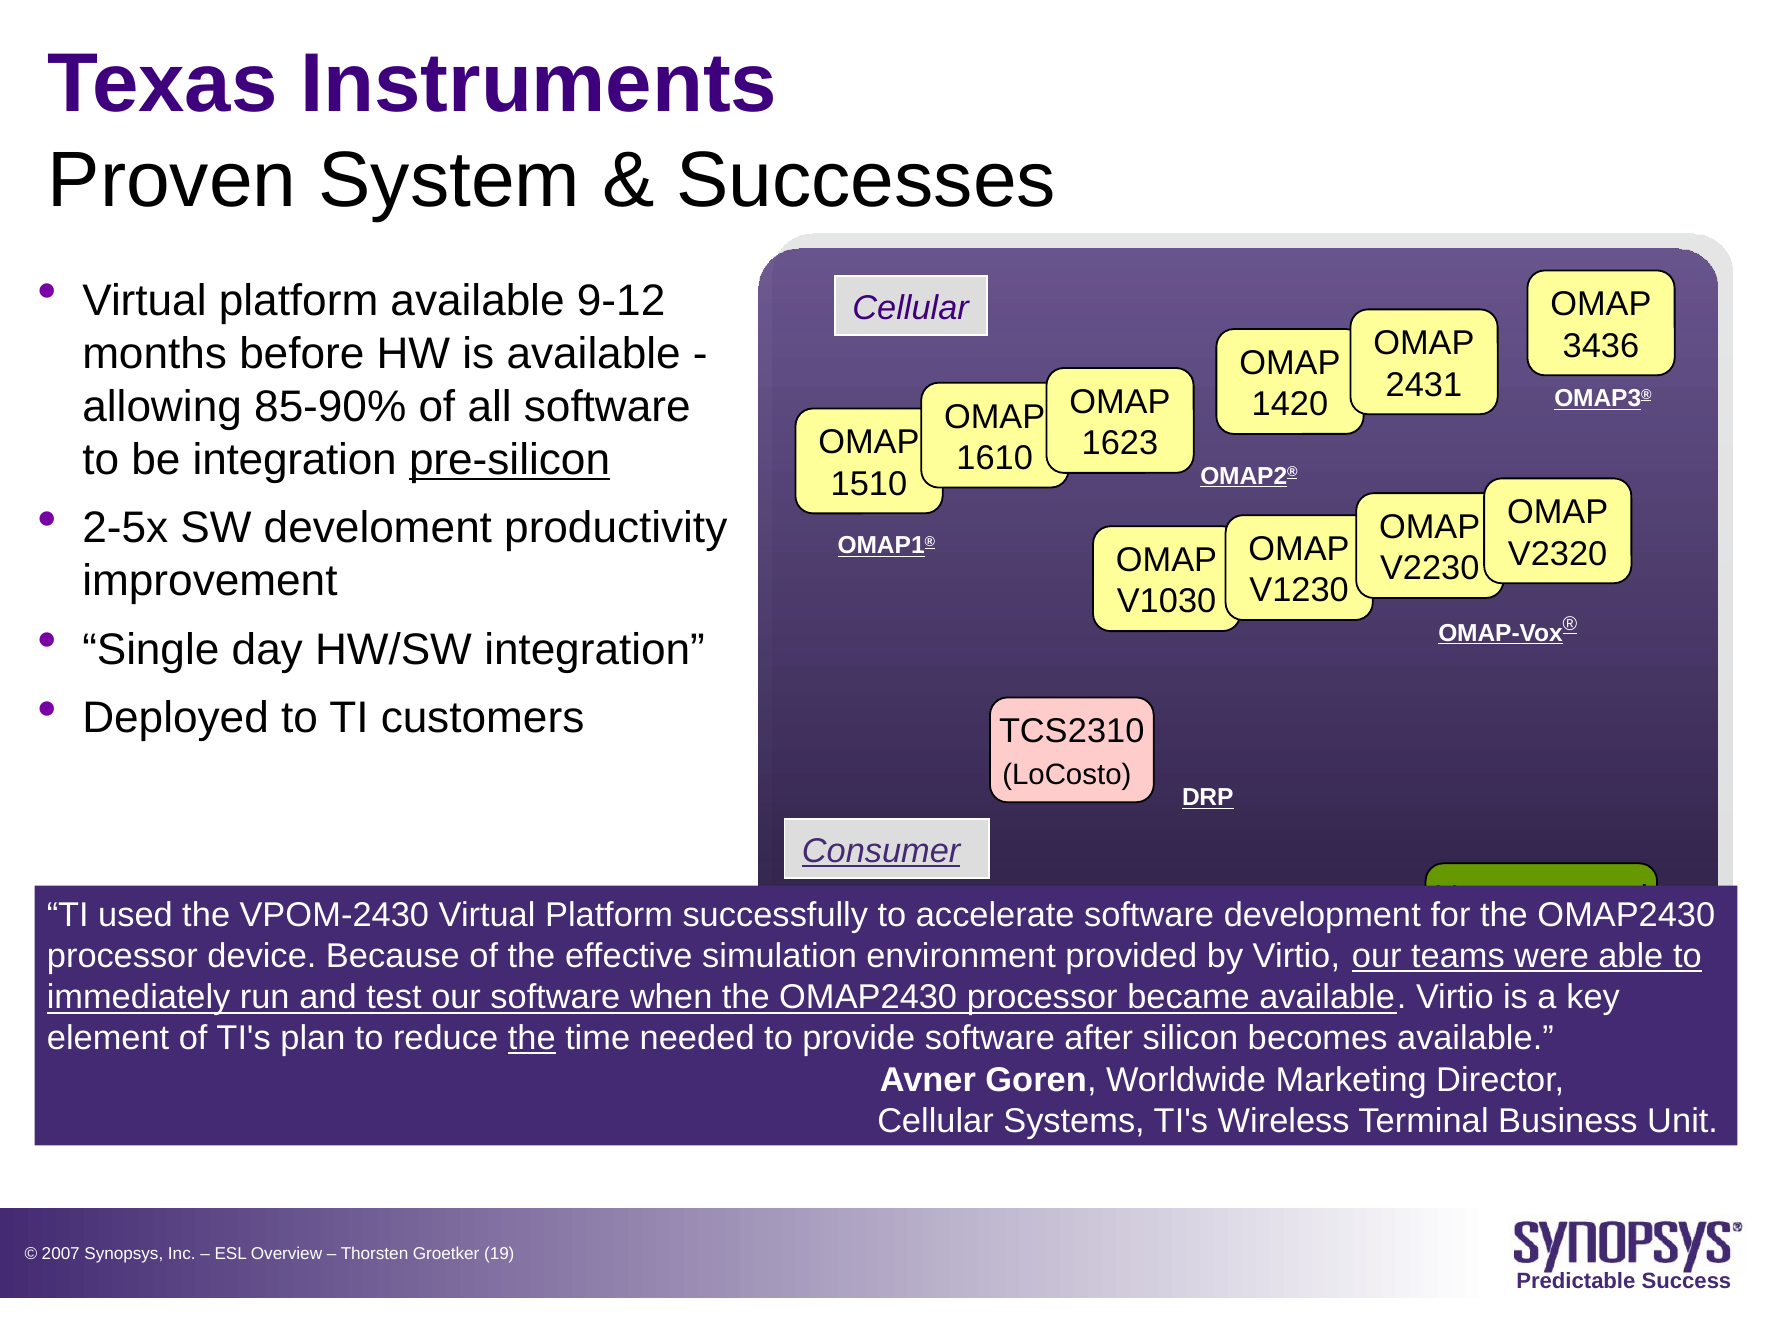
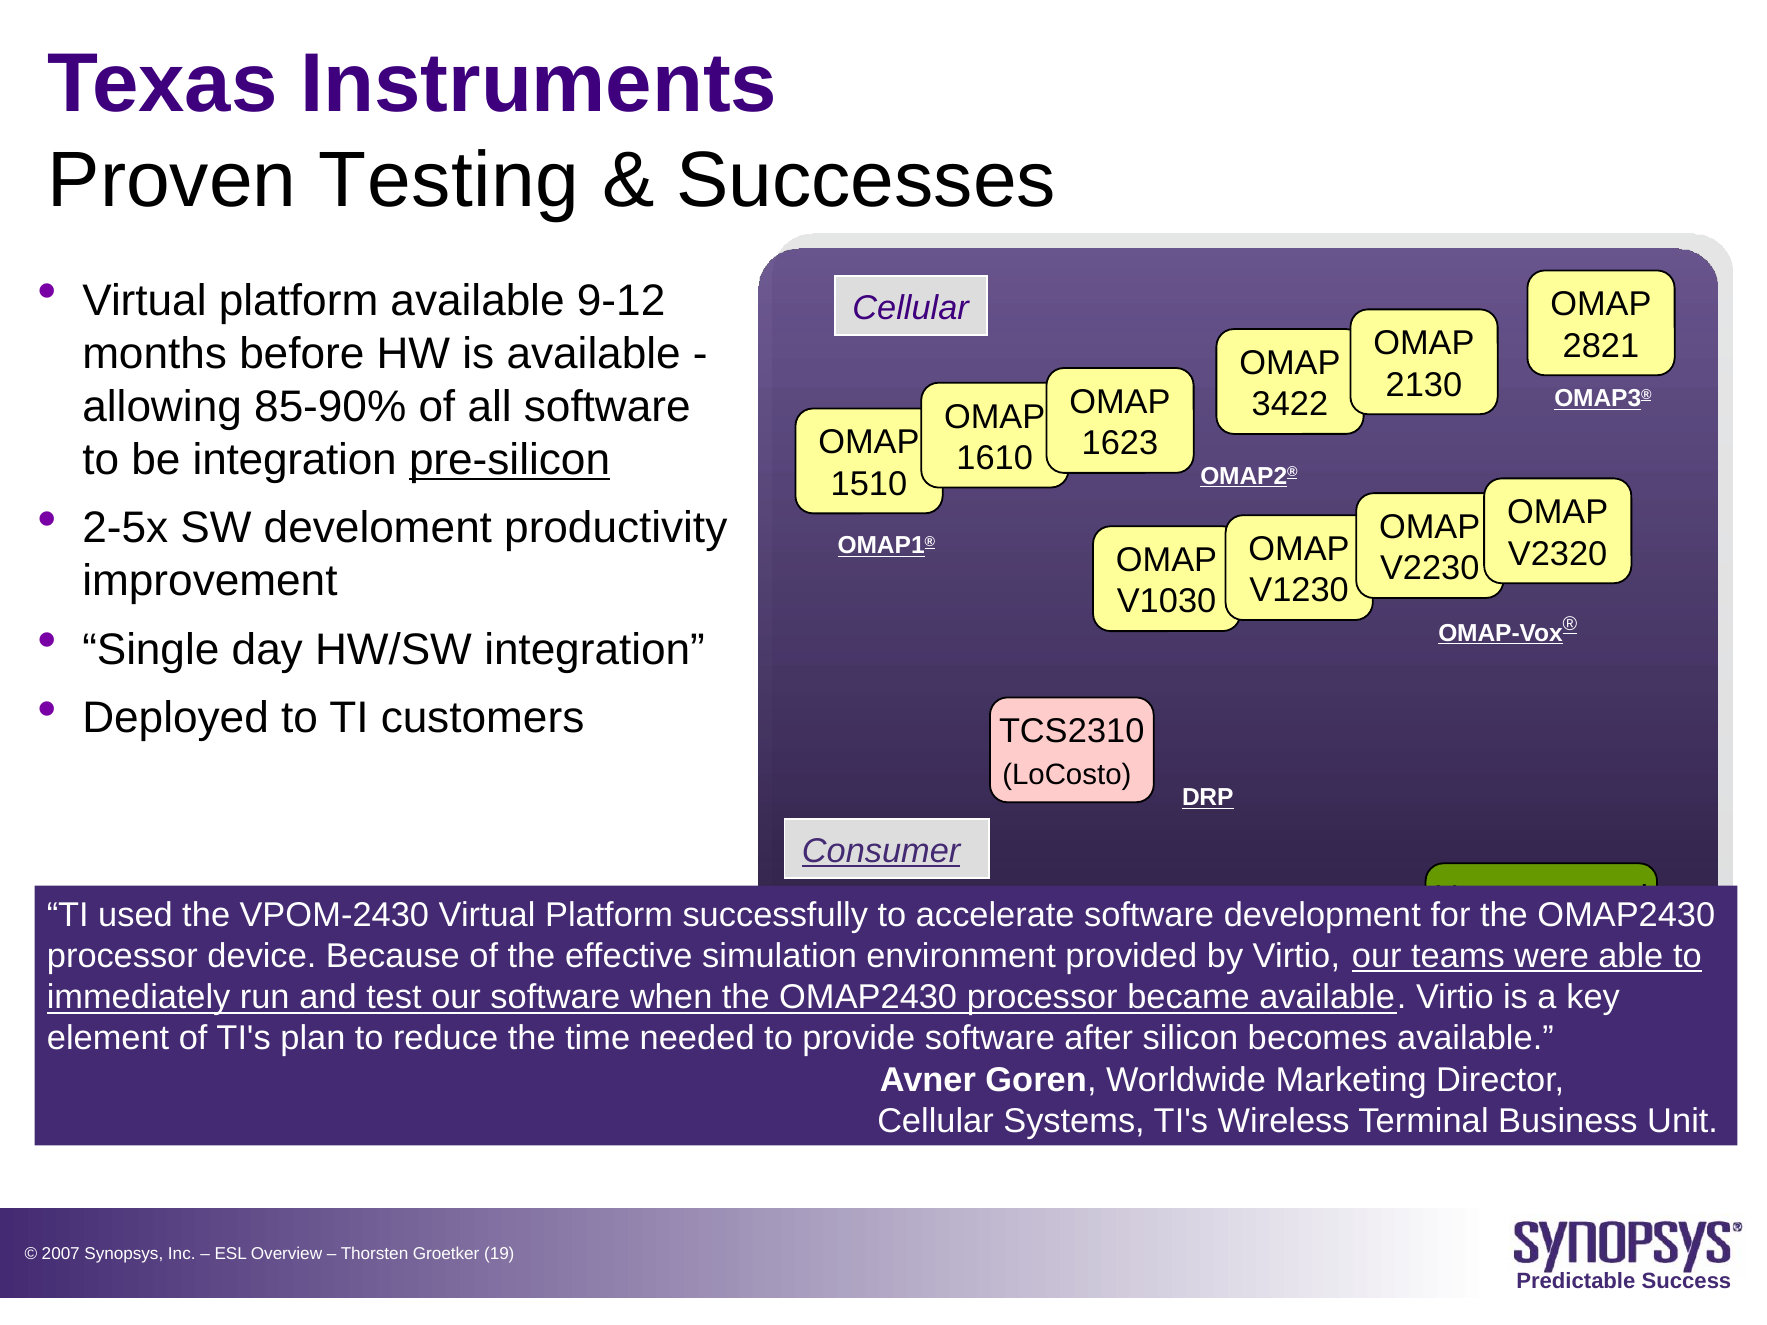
System: System -> Testing
3436: 3436 -> 2821
2431: 2431 -> 2130
1420: 1420 -> 3422
the at (532, 1039) underline: present -> none
